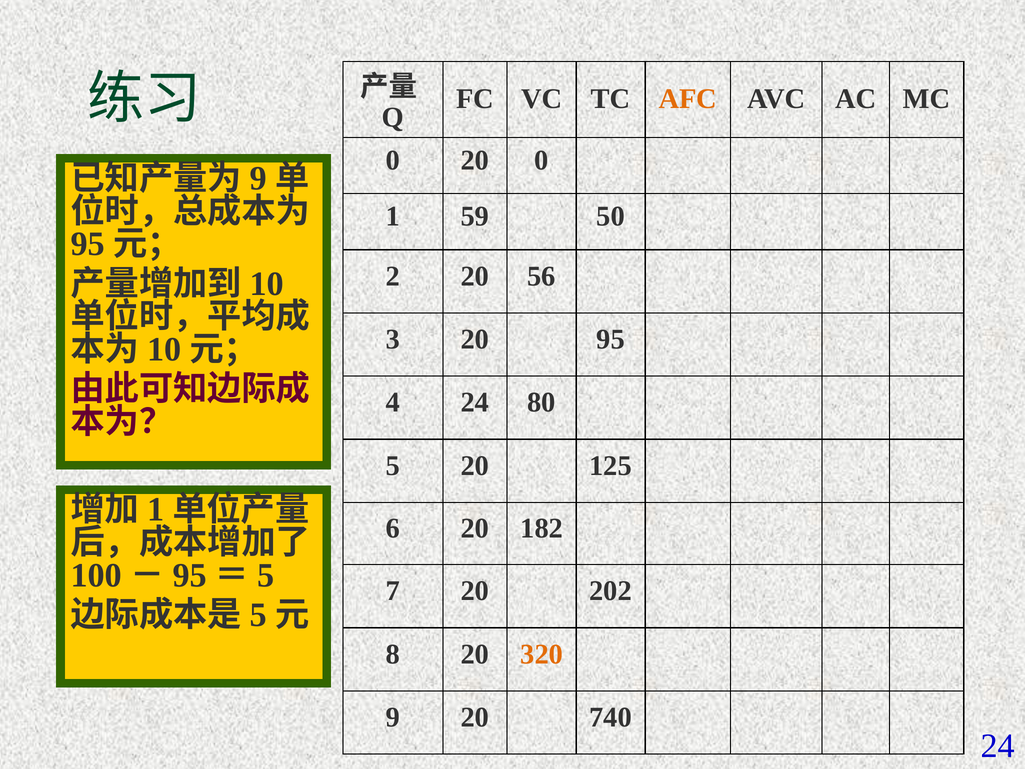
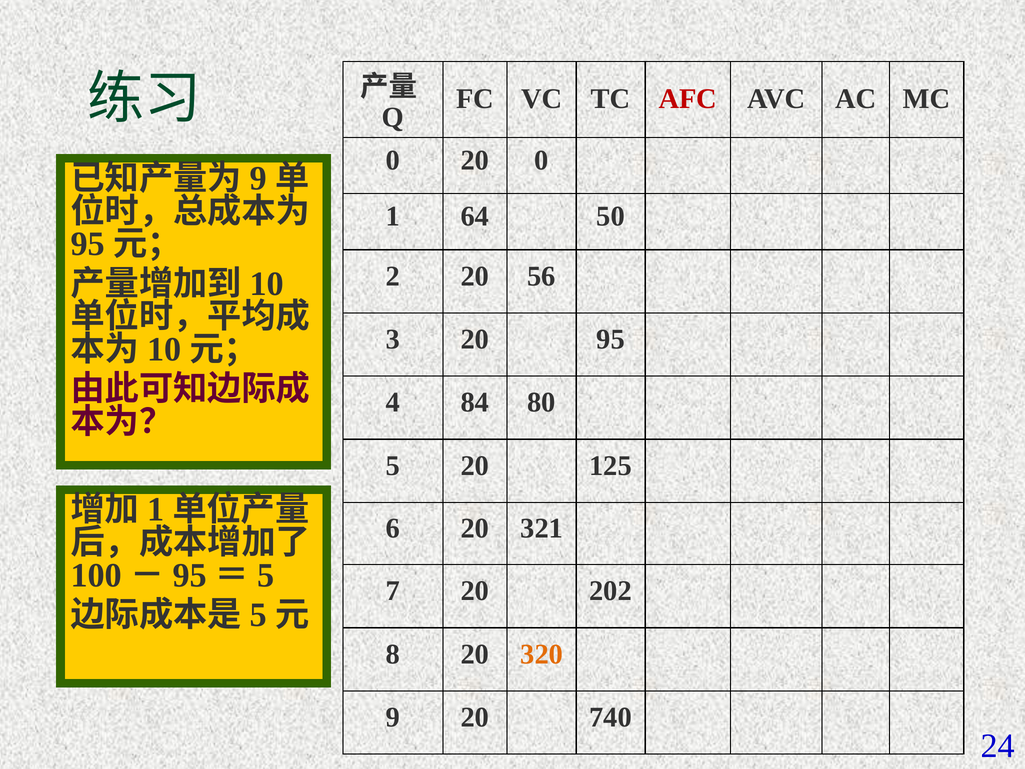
AFC colour: orange -> red
59: 59 -> 64
4 24: 24 -> 84
182: 182 -> 321
